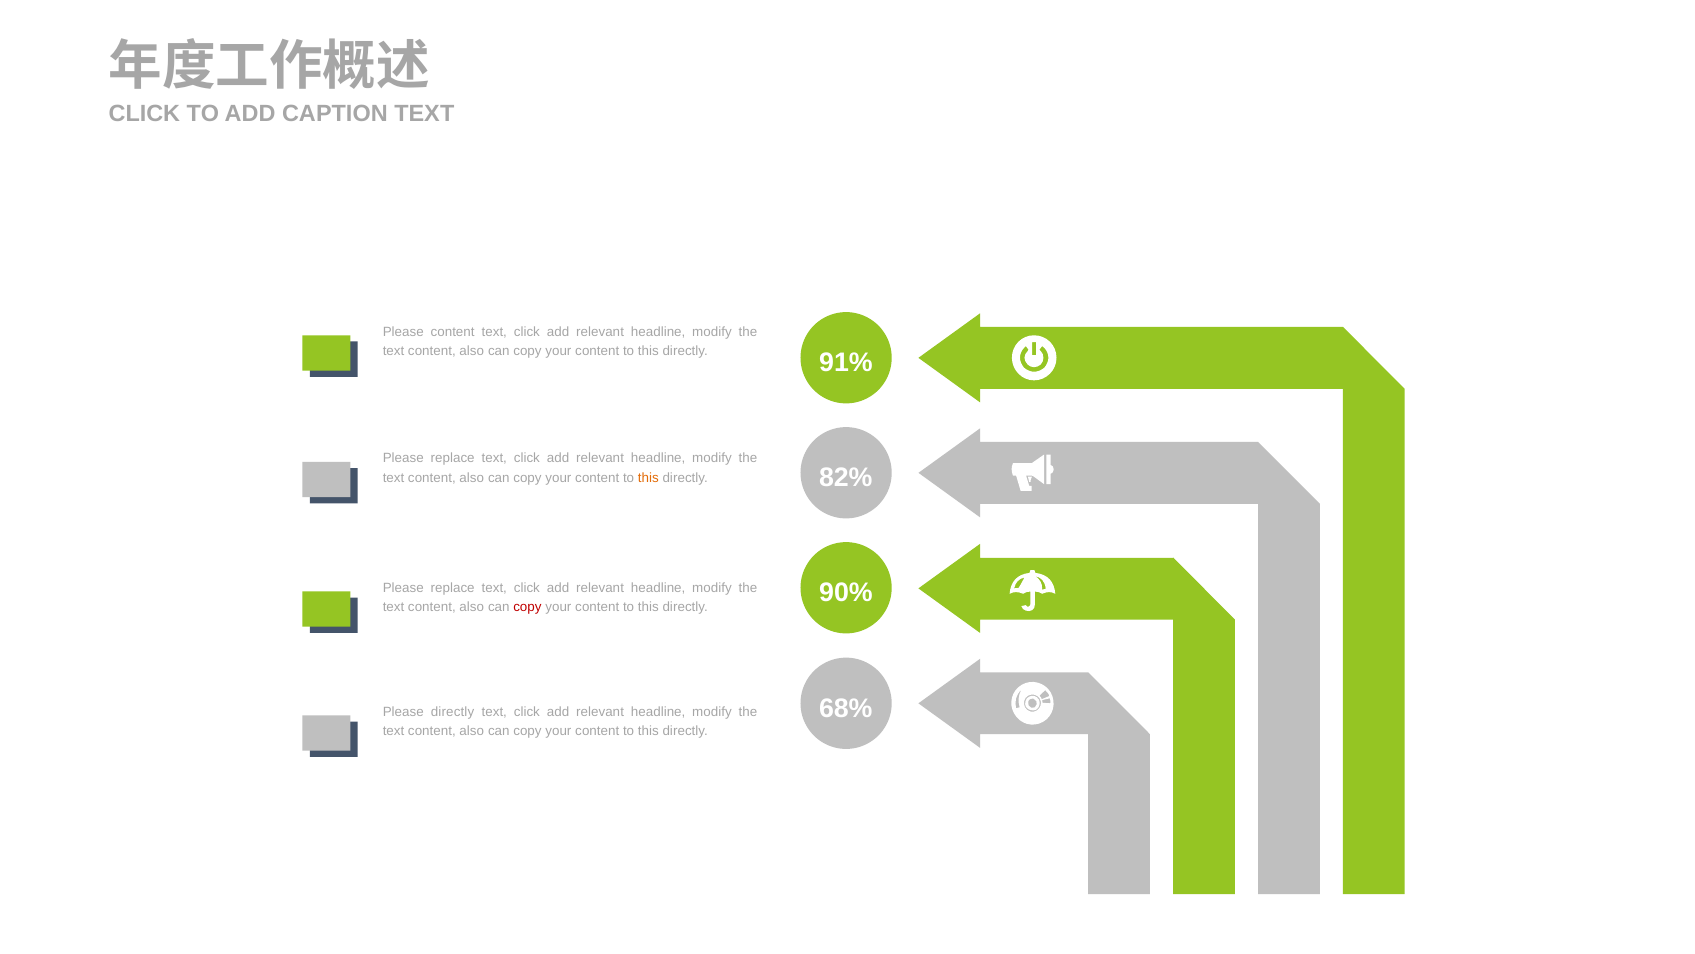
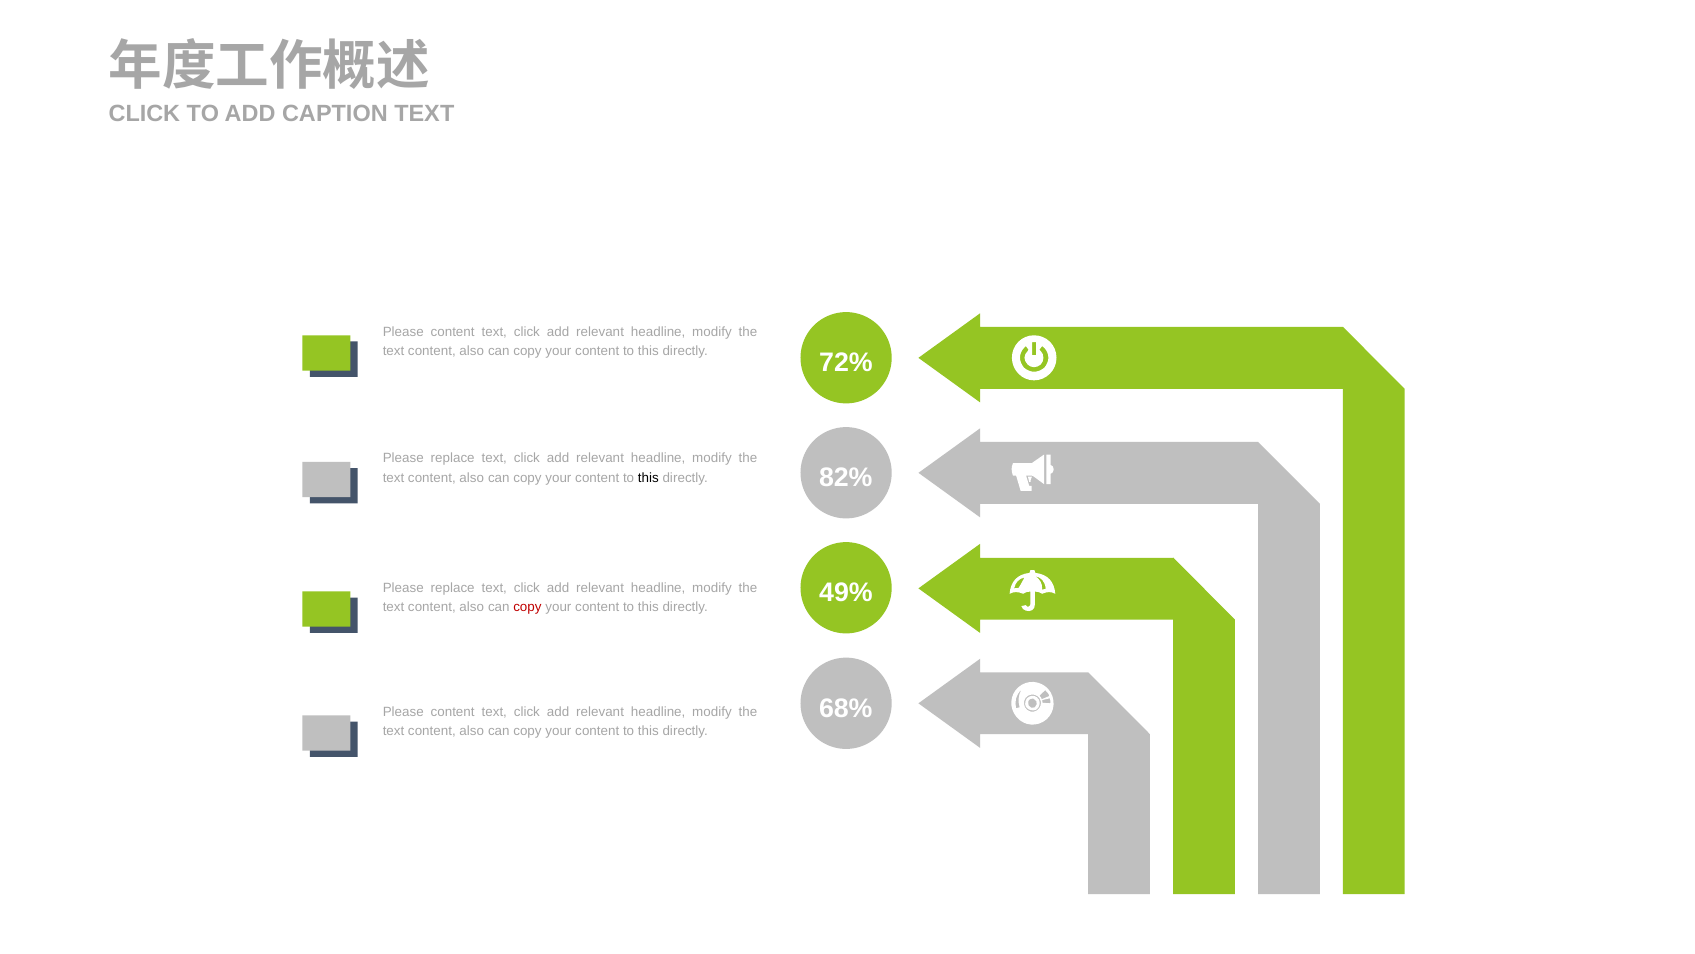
91%: 91% -> 72%
this at (648, 477) colour: orange -> black
90%: 90% -> 49%
directly at (453, 712): directly -> content
